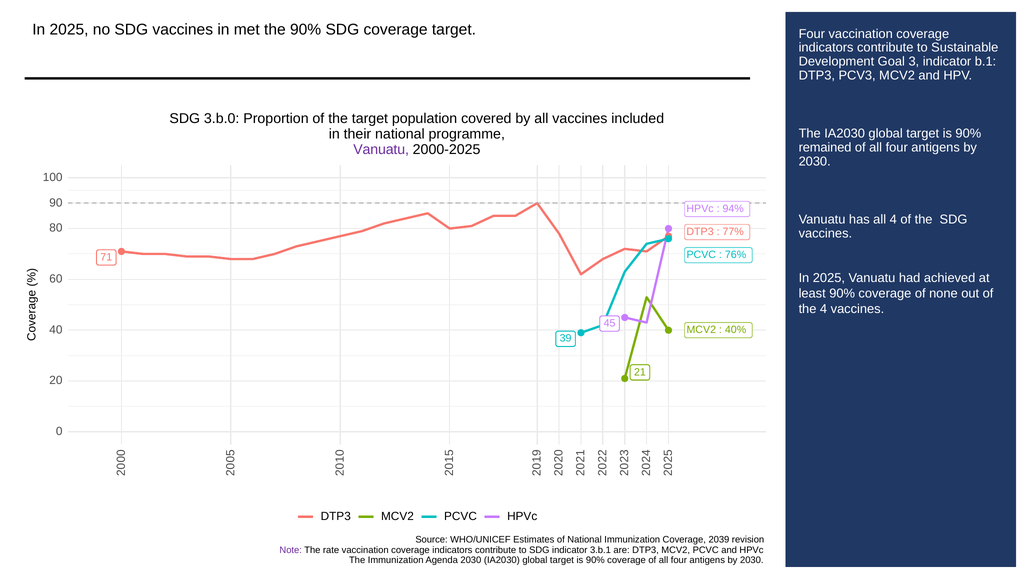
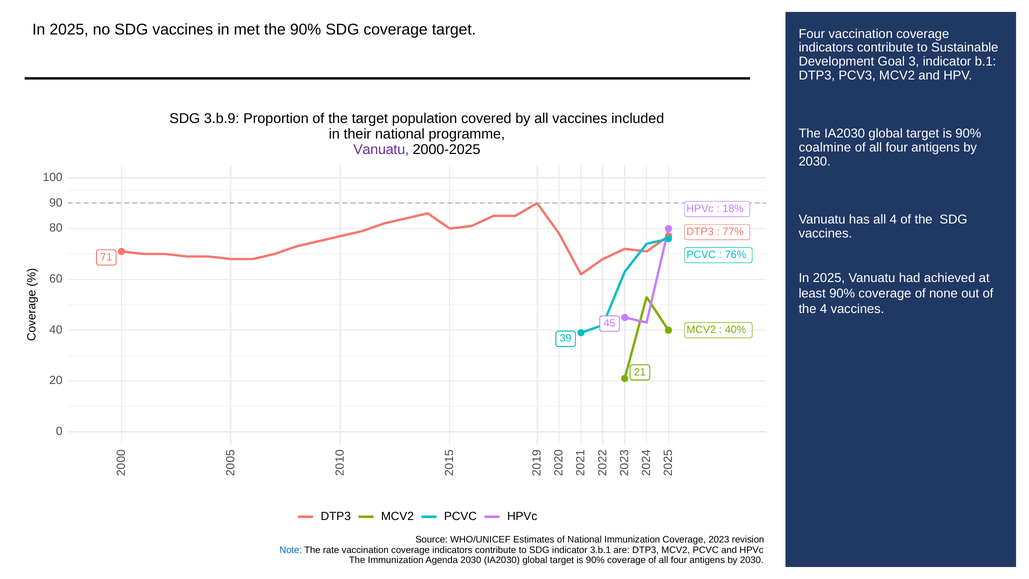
3.b.0: 3.b.0 -> 3.b.9
remained: remained -> coalmine
94%: 94% -> 18%
2039: 2039 -> 2023
Note colour: purple -> blue
